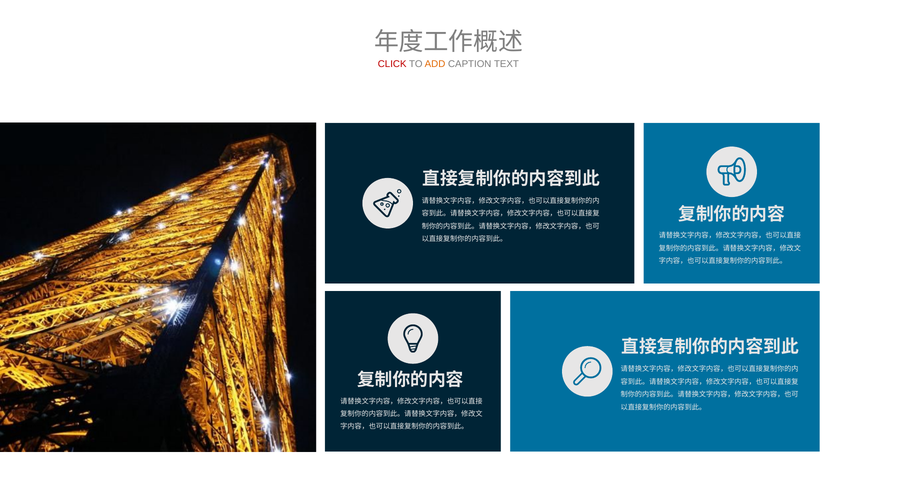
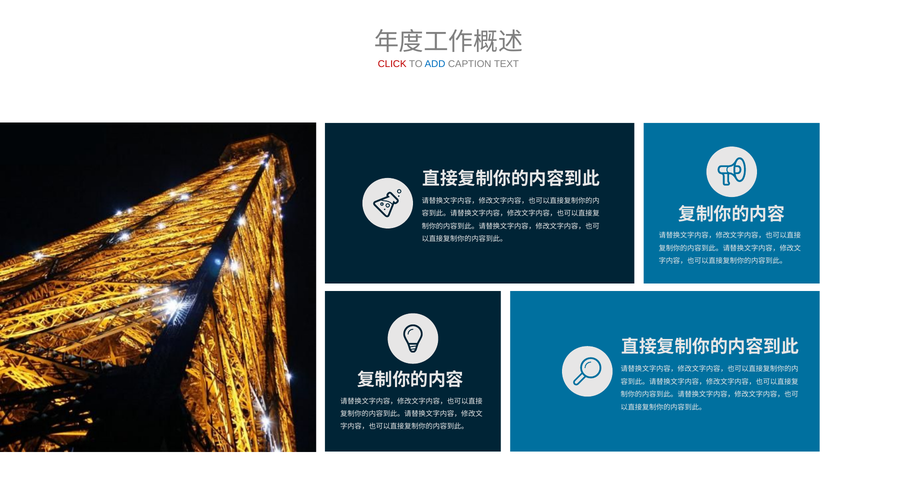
ADD colour: orange -> blue
